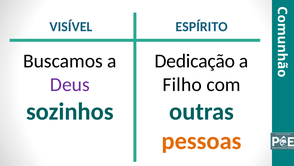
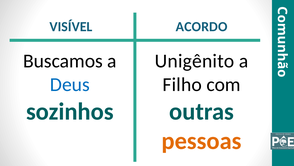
ESPÍRITO: ESPÍRITO -> ACORDO
Dedicação: Dedicação -> Unigênito
Deus colour: purple -> blue
